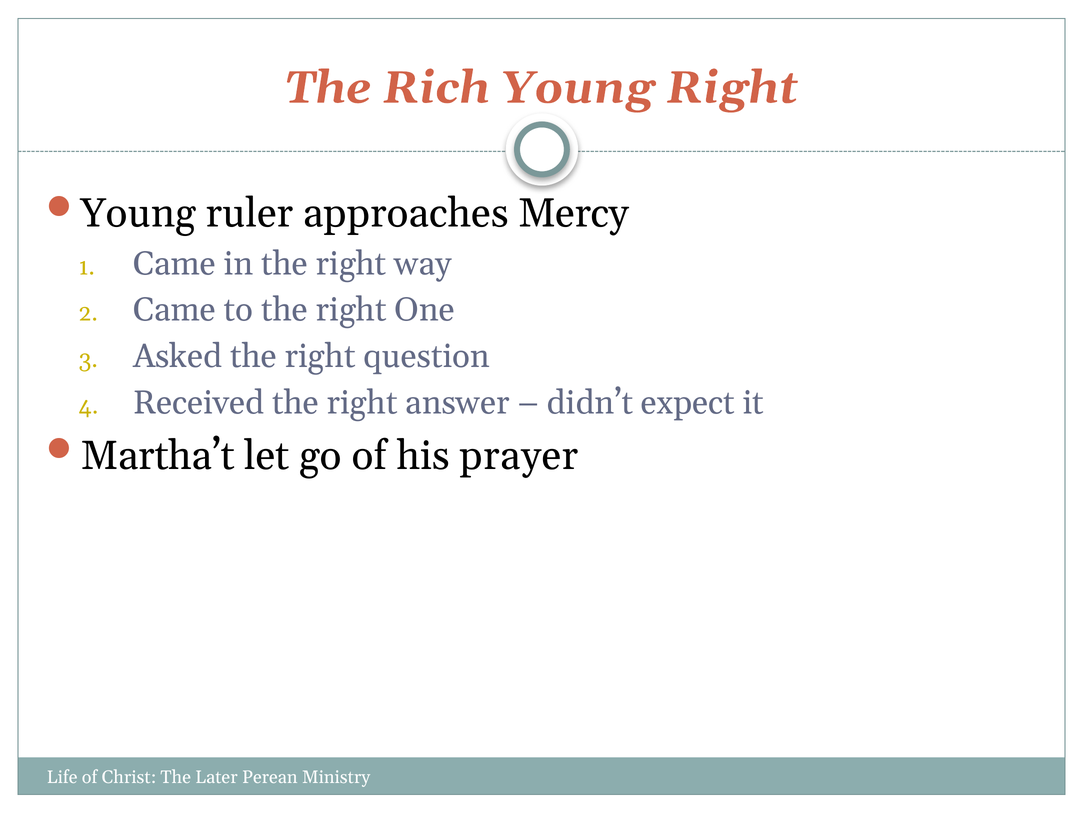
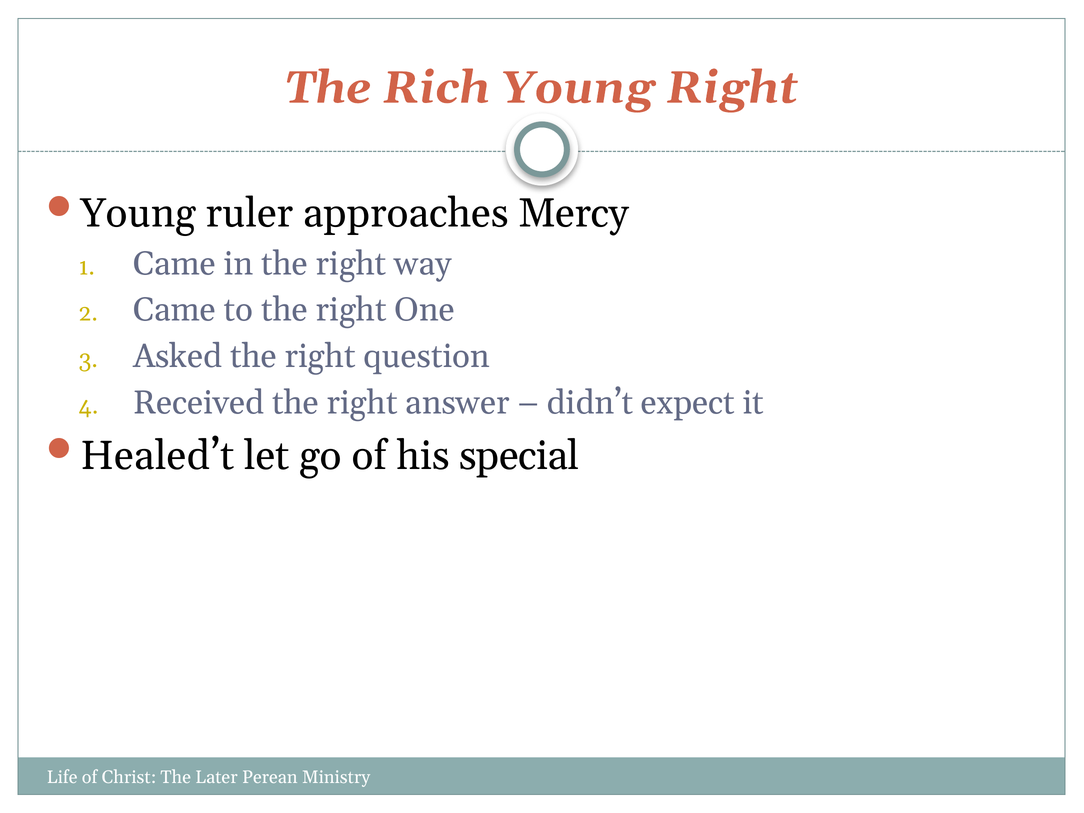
Martha’t: Martha’t -> Healed’t
prayer: prayer -> special
